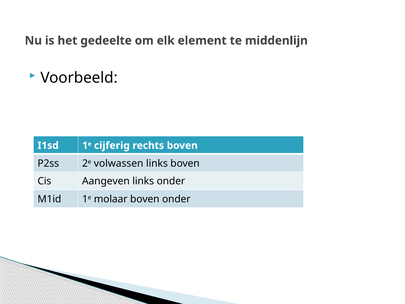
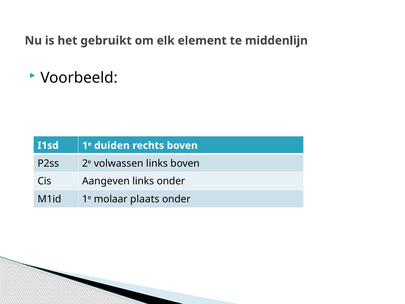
gedeelte: gedeelte -> gebruikt
cijferig: cijferig -> duiden
molaar boven: boven -> plaats
